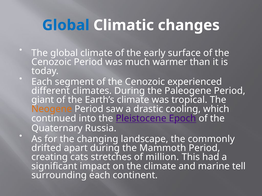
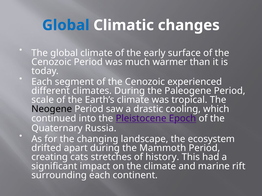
giant: giant -> scale
Neogene colour: orange -> black
commonly: commonly -> ecosystem
million: million -> history
tell: tell -> rift
